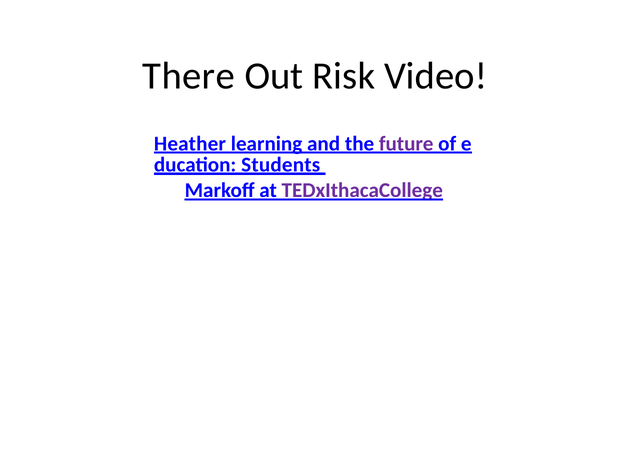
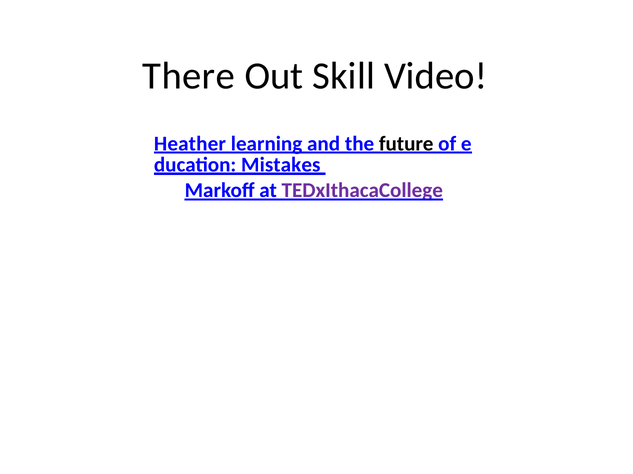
Risk: Risk -> Skill
future colour: purple -> black
Students: Students -> Mistakes
